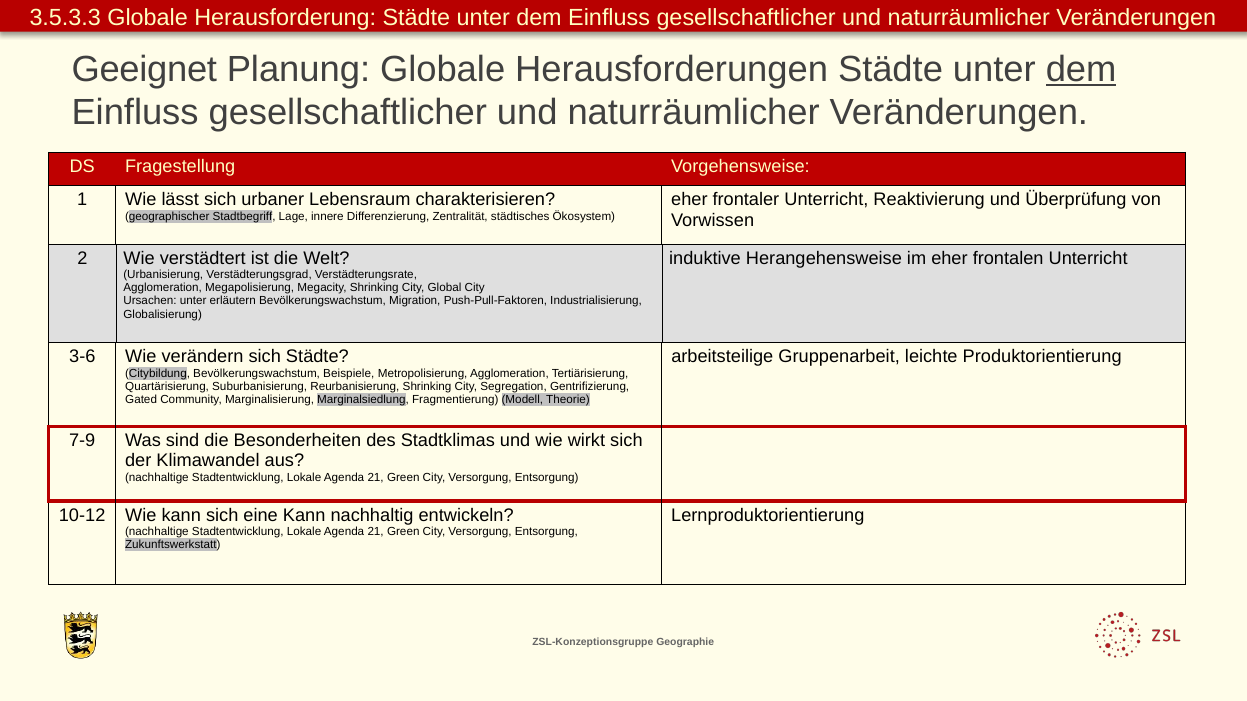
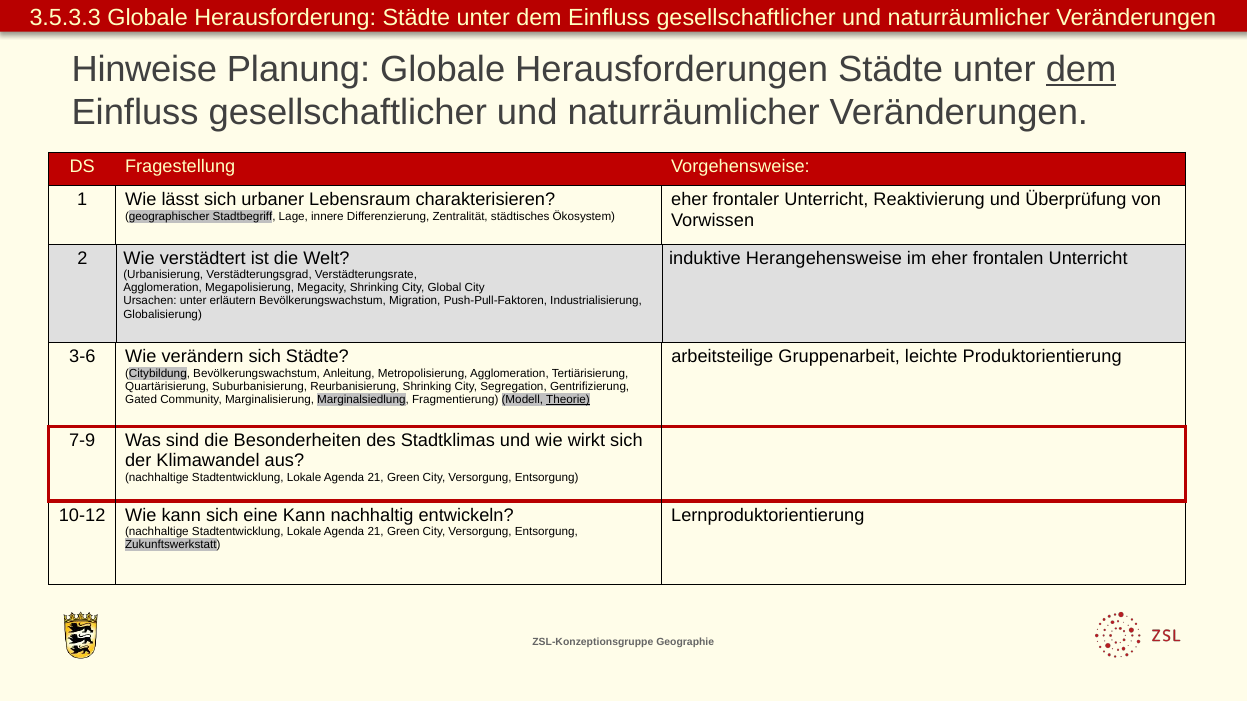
Geeignet: Geeignet -> Hinweise
Beispiele: Beispiele -> Anleitung
Theorie underline: none -> present
